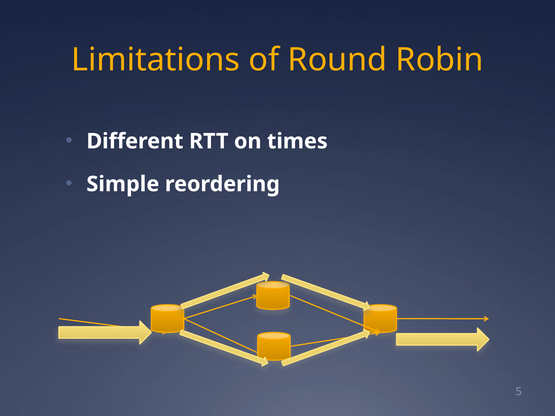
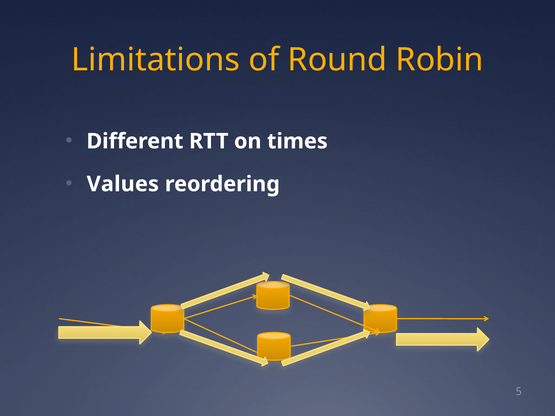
Simple: Simple -> Values
